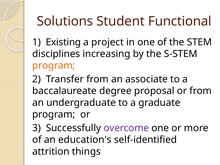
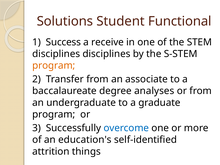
Existing: Existing -> Success
project: project -> receive
disciplines increasing: increasing -> disciplines
proposal: proposal -> analyses
overcome colour: purple -> blue
